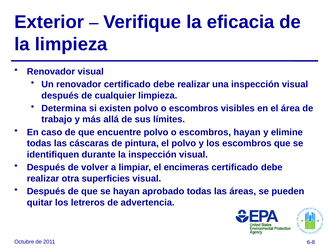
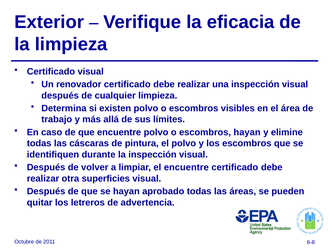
Renovador at (51, 71): Renovador -> Certificado
el encimeras: encimeras -> encuentre
